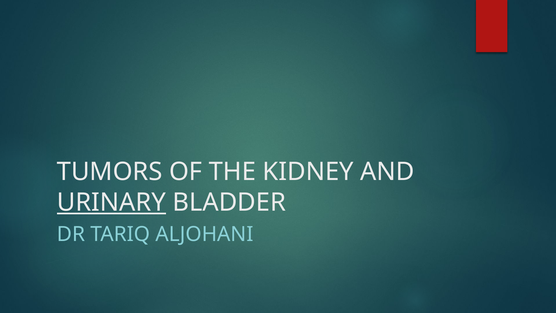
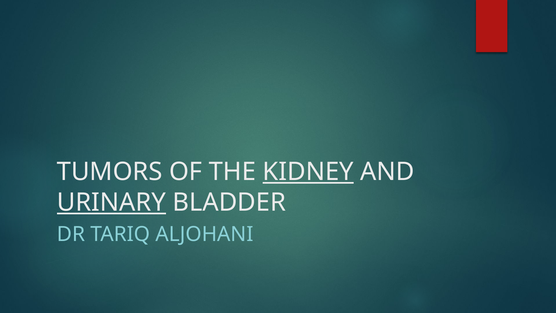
KIDNEY underline: none -> present
